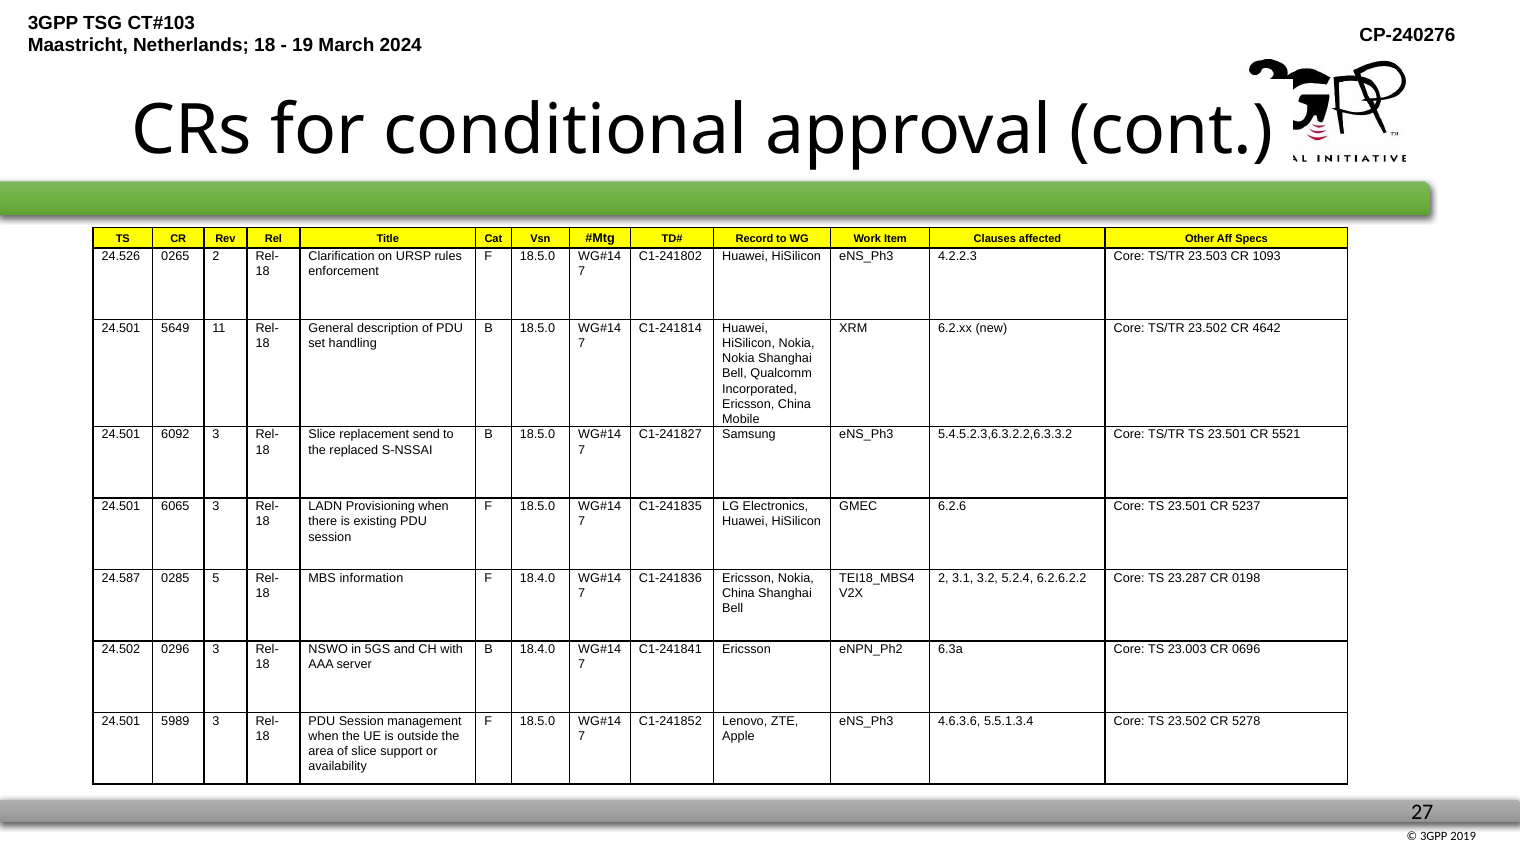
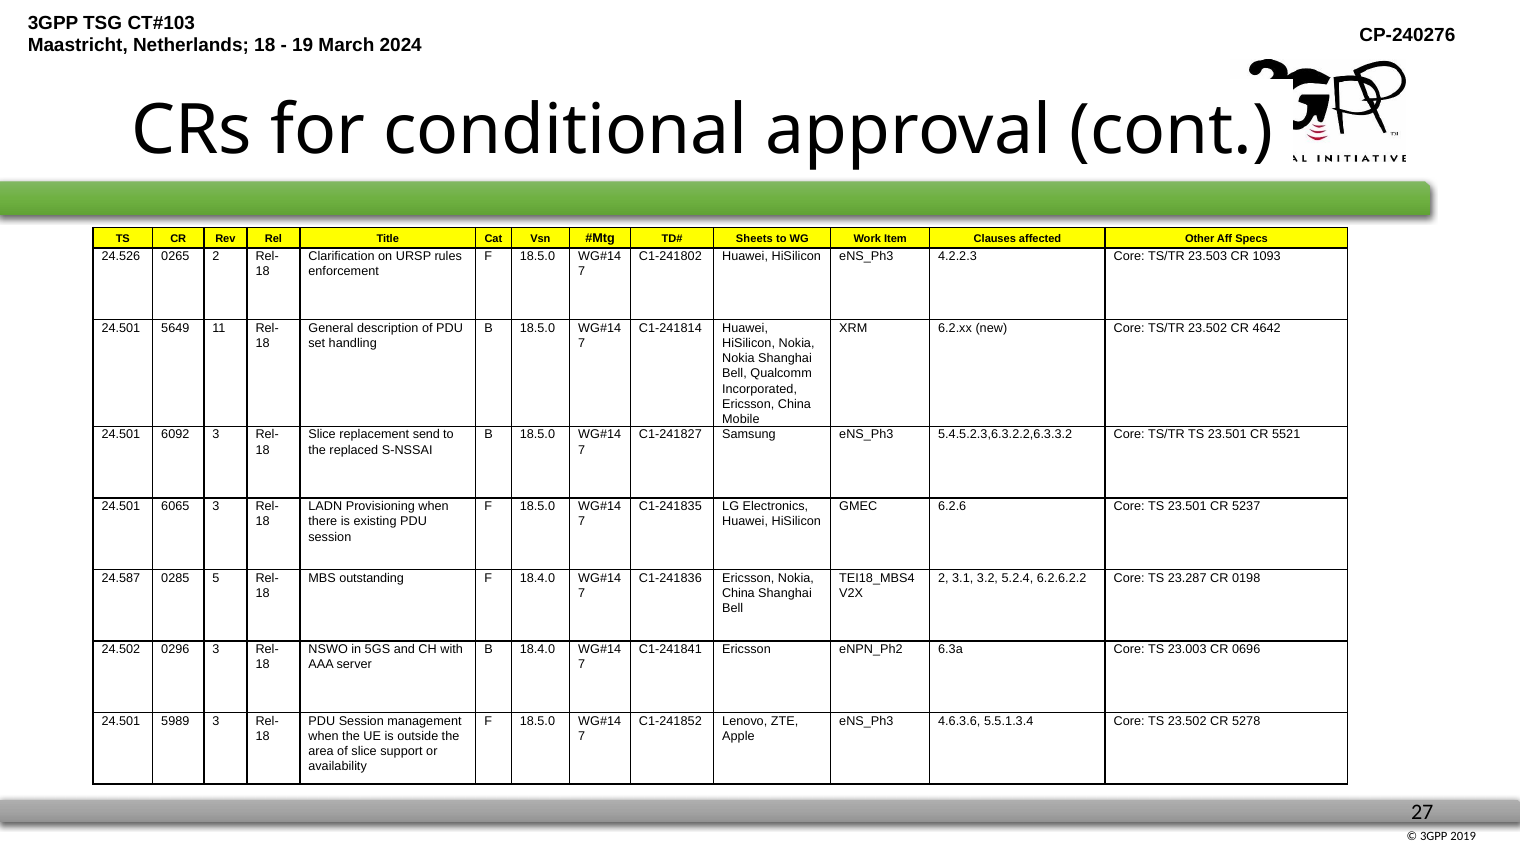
Record: Record -> Sheets
information: information -> outstanding
